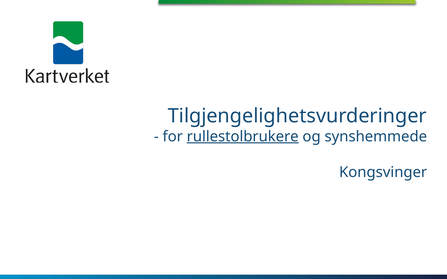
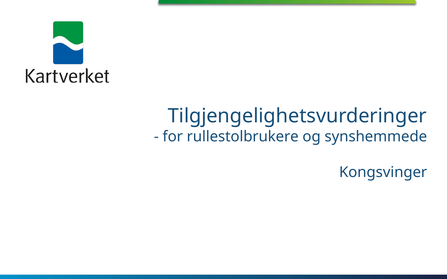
rullestolbrukere underline: present -> none
